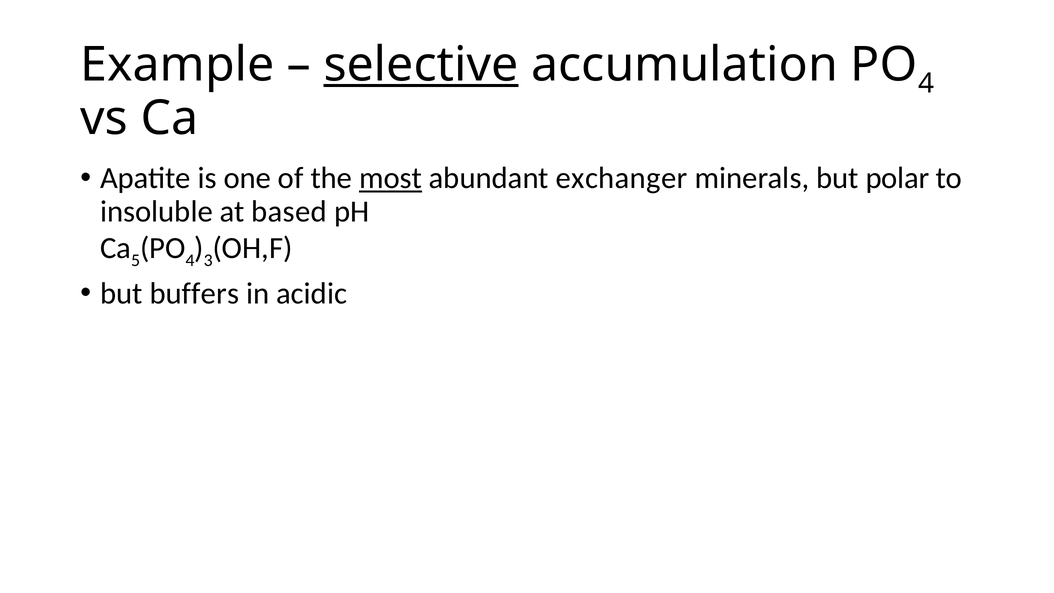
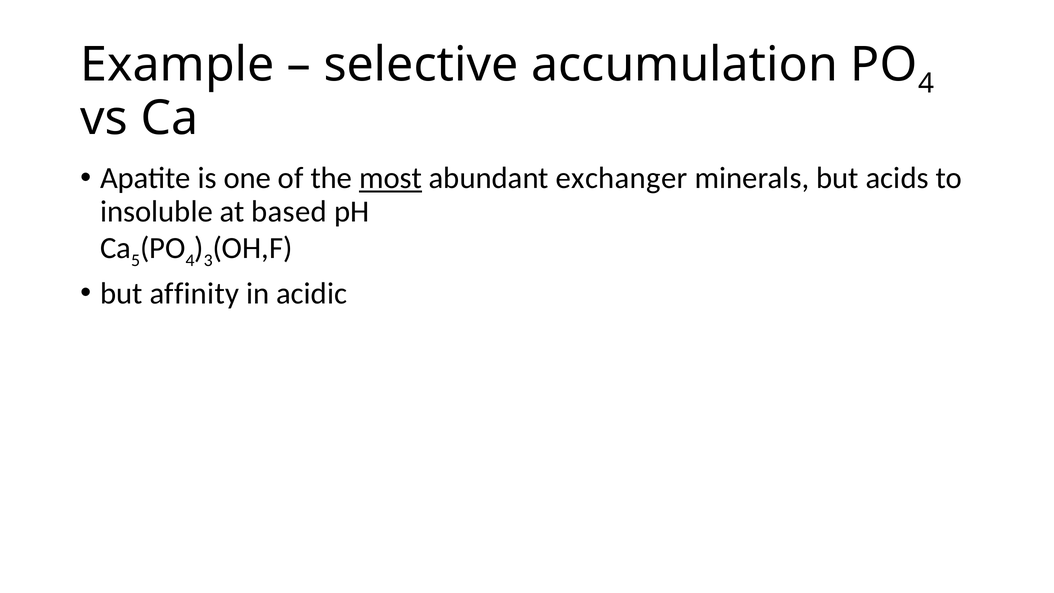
selective underline: present -> none
polar: polar -> acids
buffers: buffers -> affinity
